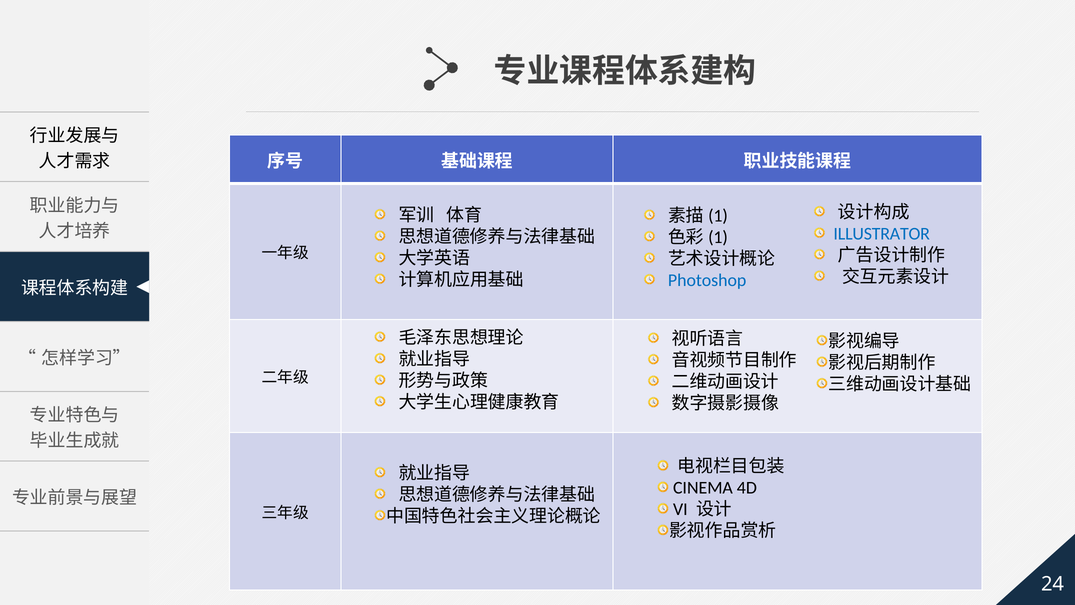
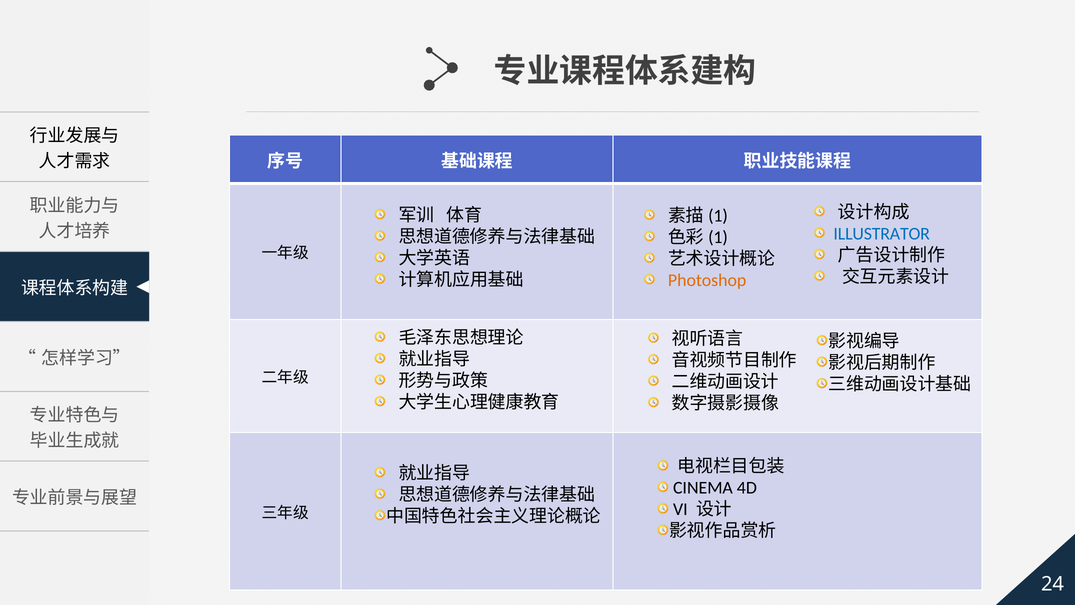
Photoshop colour: blue -> orange
